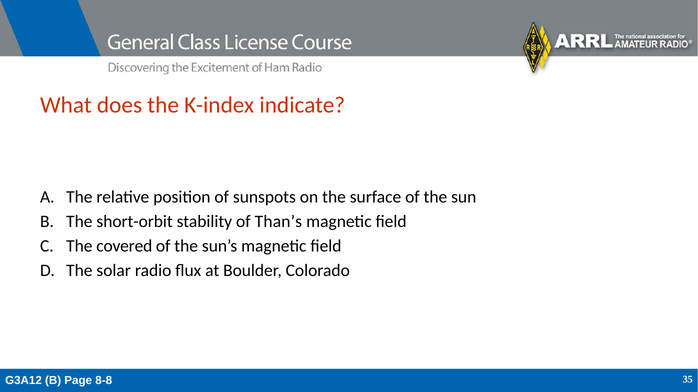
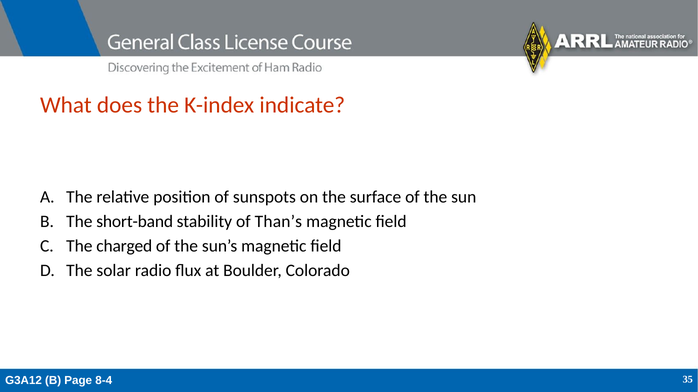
short-orbit: short-orbit -> short-band
covered: covered -> charged
8-8: 8-8 -> 8-4
